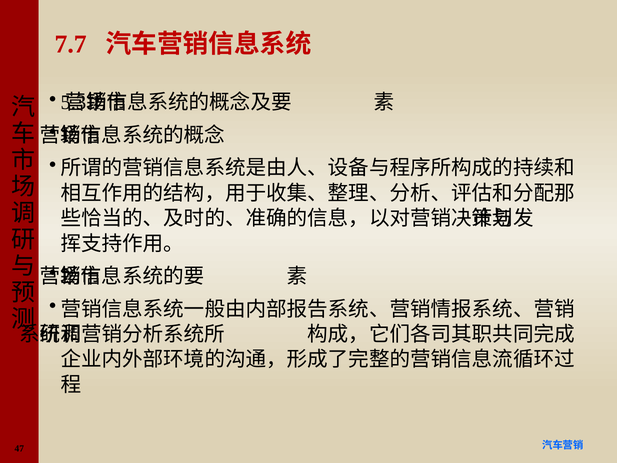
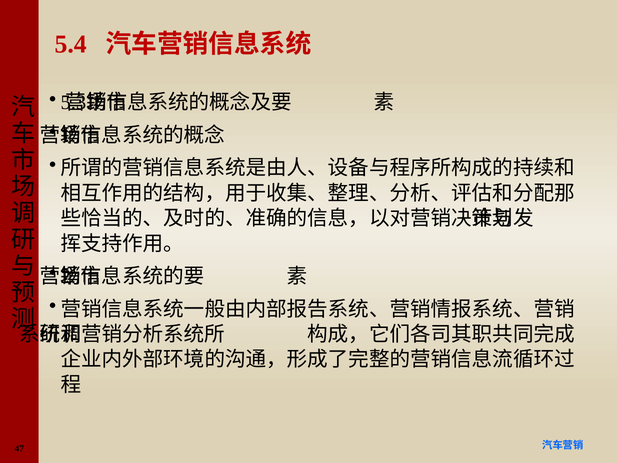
7.7: 7.7 -> 5.4
